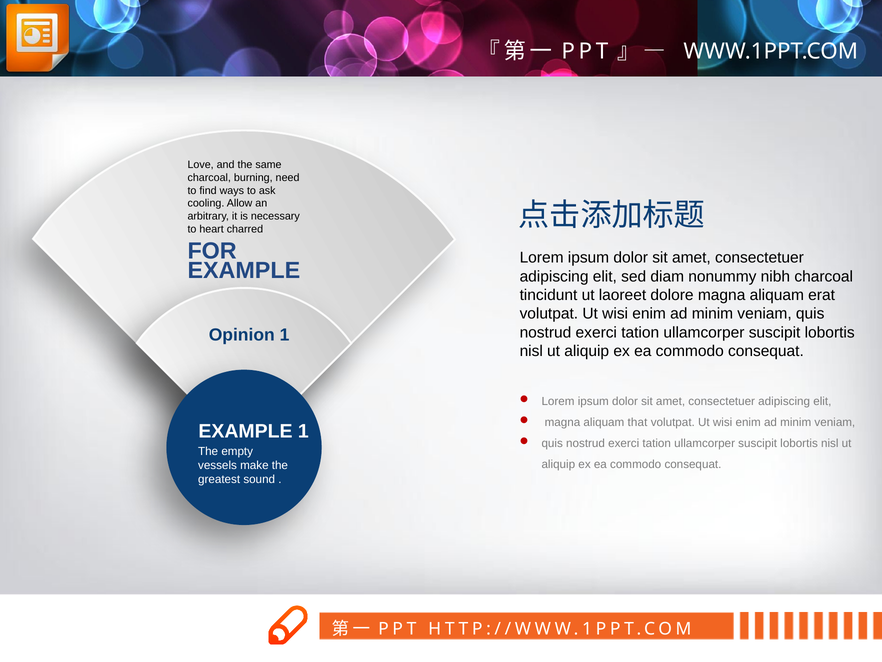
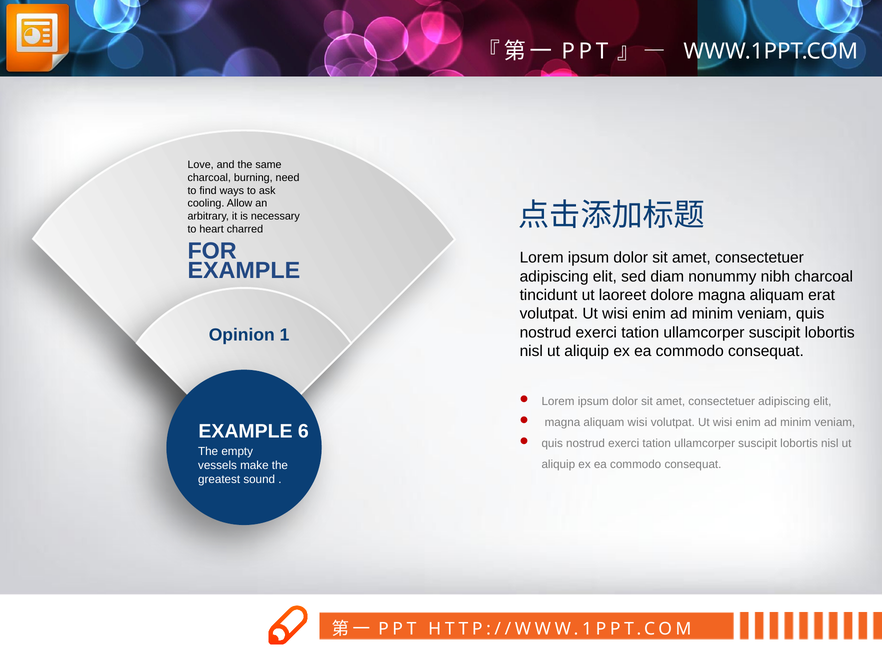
that at (638, 422): that -> wisi
EXAMPLE 1: 1 -> 6
